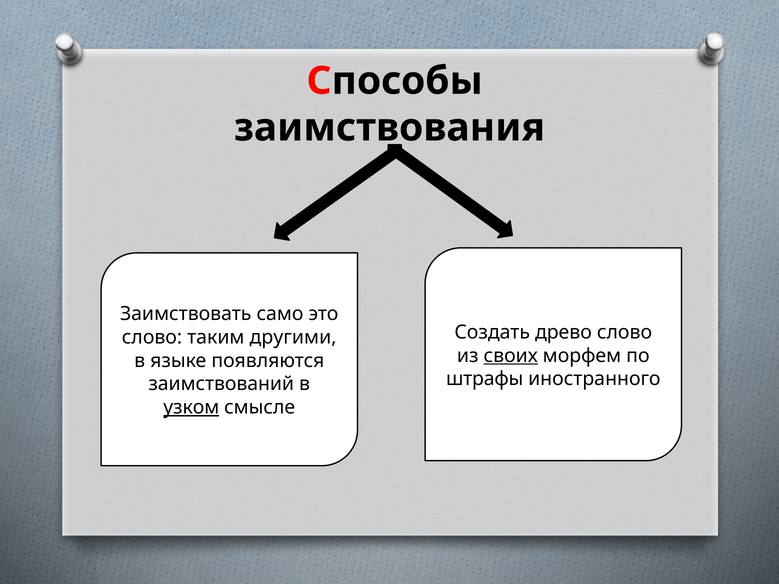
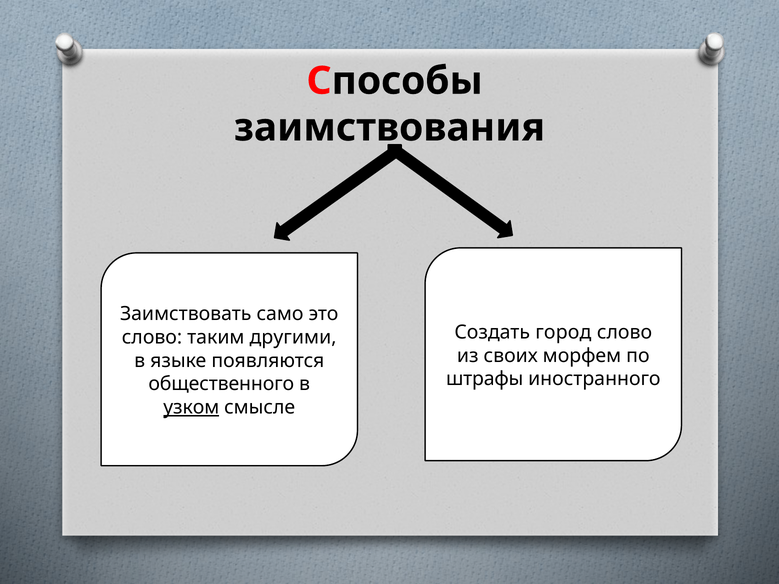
древо: древо -> город
своих underline: present -> none
заимствований: заимствований -> общественного
